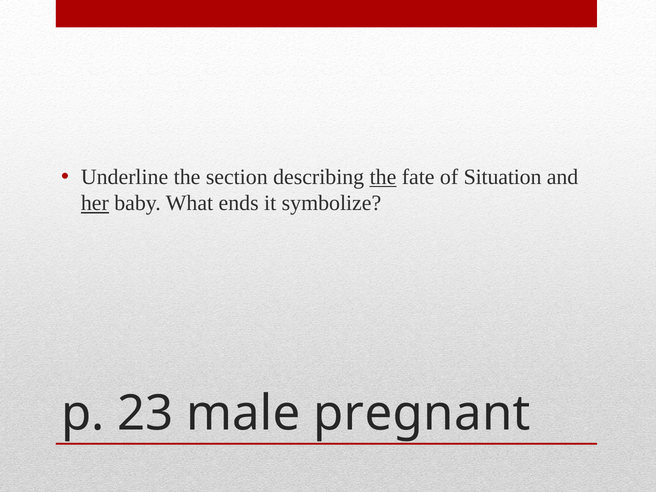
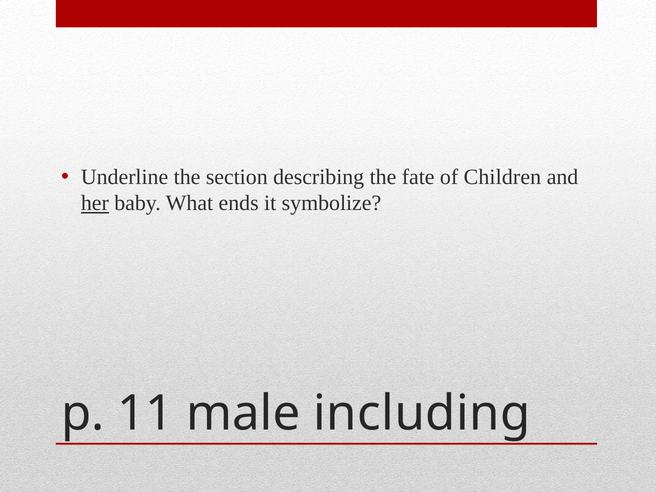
the at (383, 177) underline: present -> none
Situation: Situation -> Children
23: 23 -> 11
pregnant: pregnant -> including
